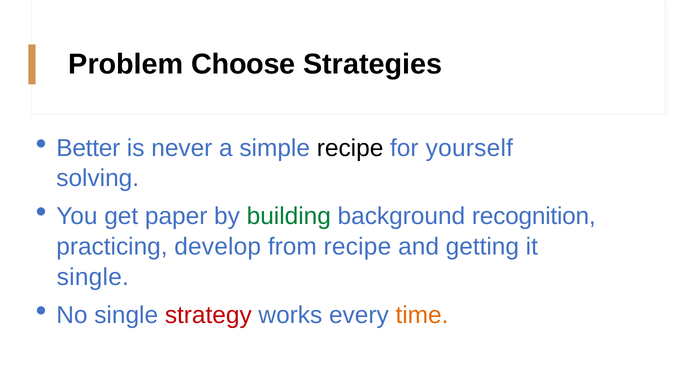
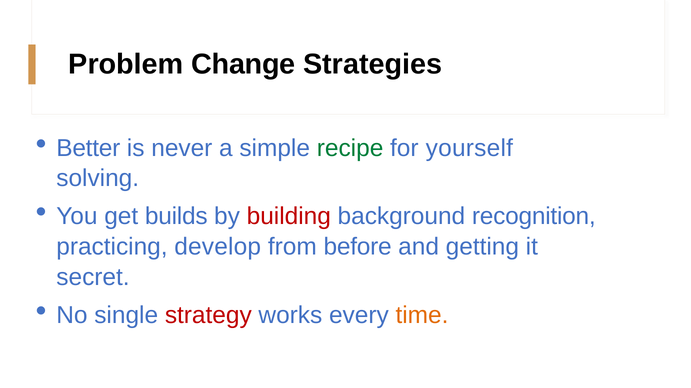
Choose: Choose -> Change
recipe at (350, 148) colour: black -> green
paper: paper -> builds
building colour: green -> red
from recipe: recipe -> before
single at (93, 277): single -> secret
